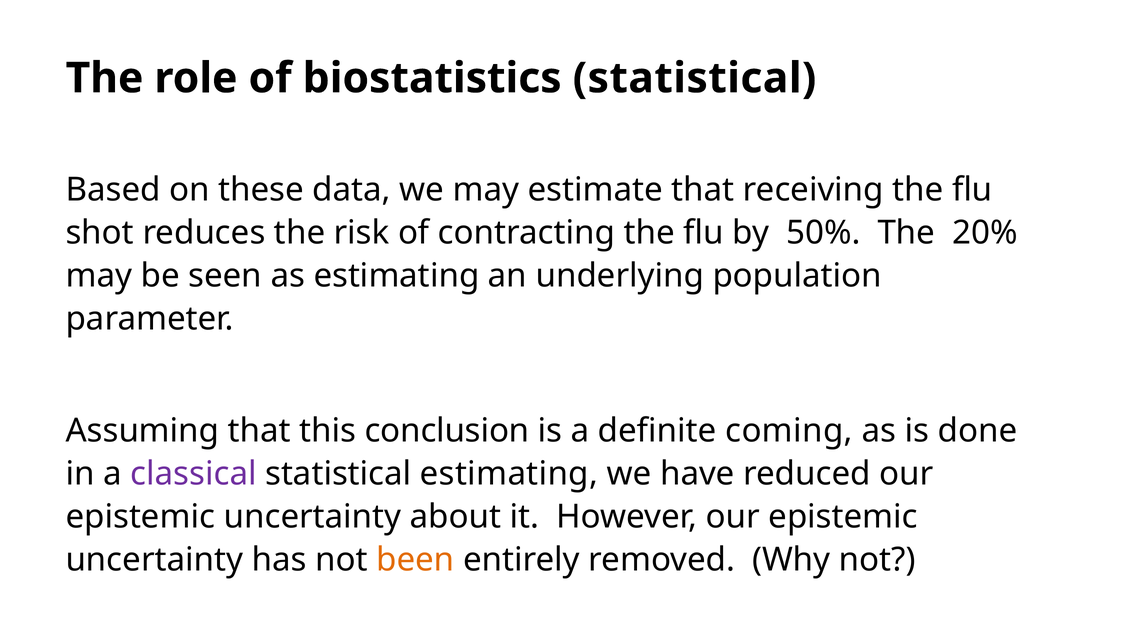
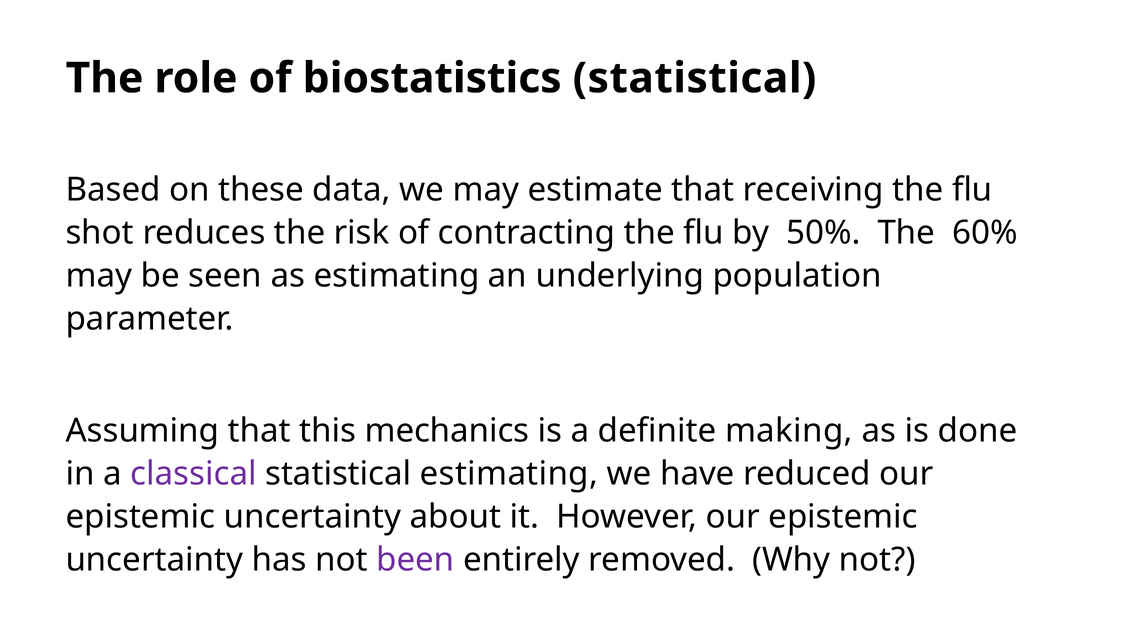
20%: 20% -> 60%
conclusion: conclusion -> mechanics
coming: coming -> making
been colour: orange -> purple
